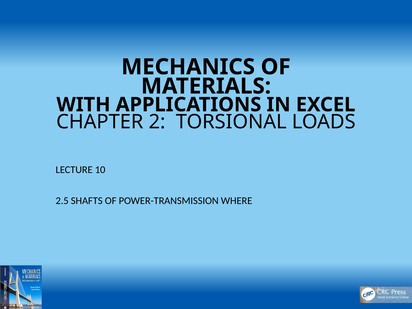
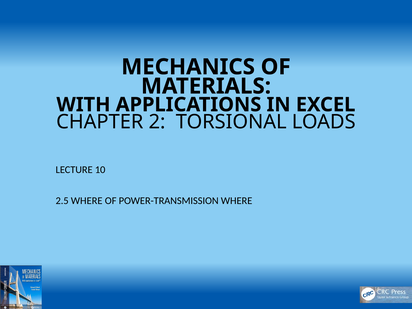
2.5 SHAFTS: SHAFTS -> WHERE
